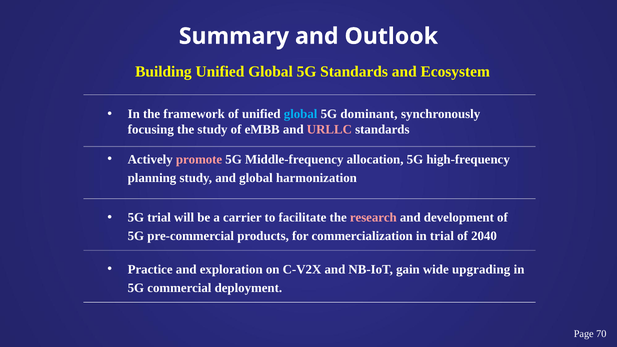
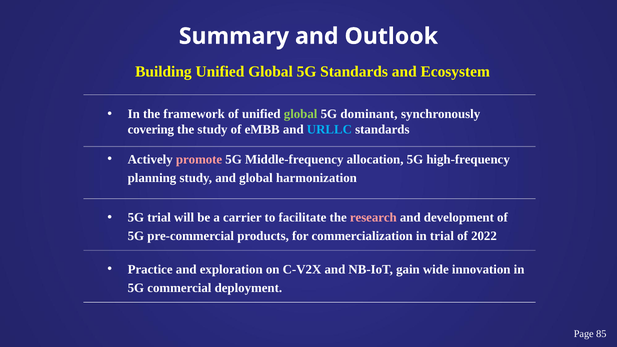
global at (301, 114) colour: light blue -> light green
focusing: focusing -> covering
URLLC colour: pink -> light blue
2040: 2040 -> 2022
upgrading: upgrading -> innovation
70: 70 -> 85
